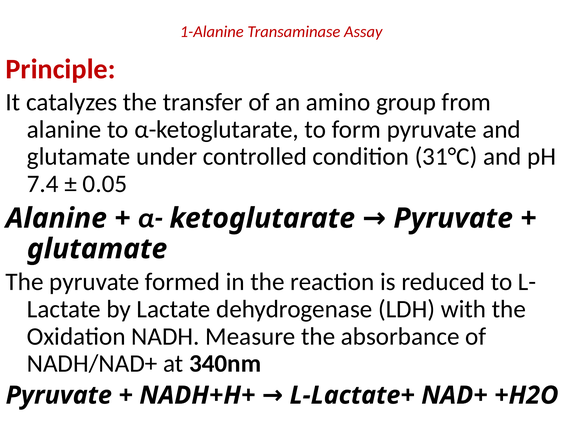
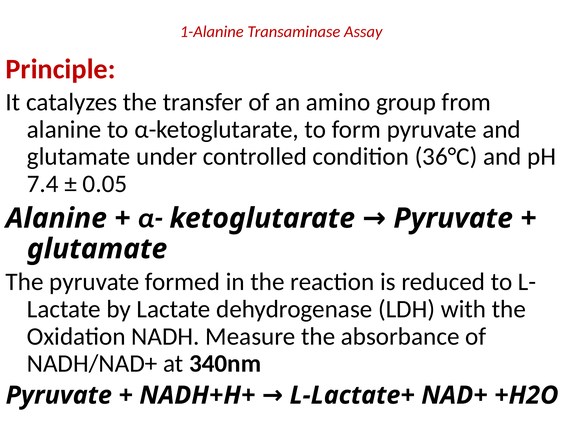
31°C: 31°C -> 36°C
